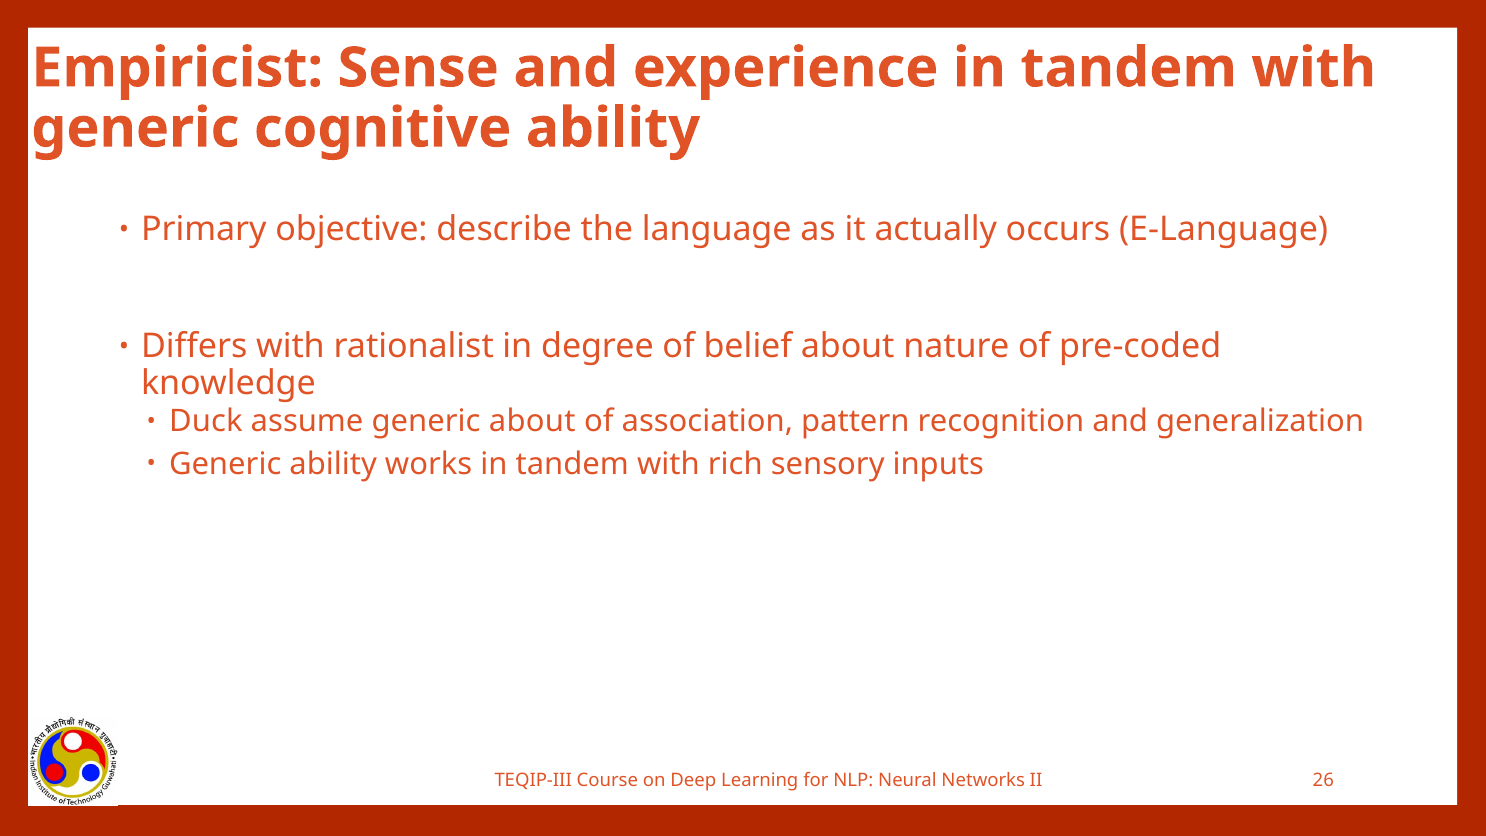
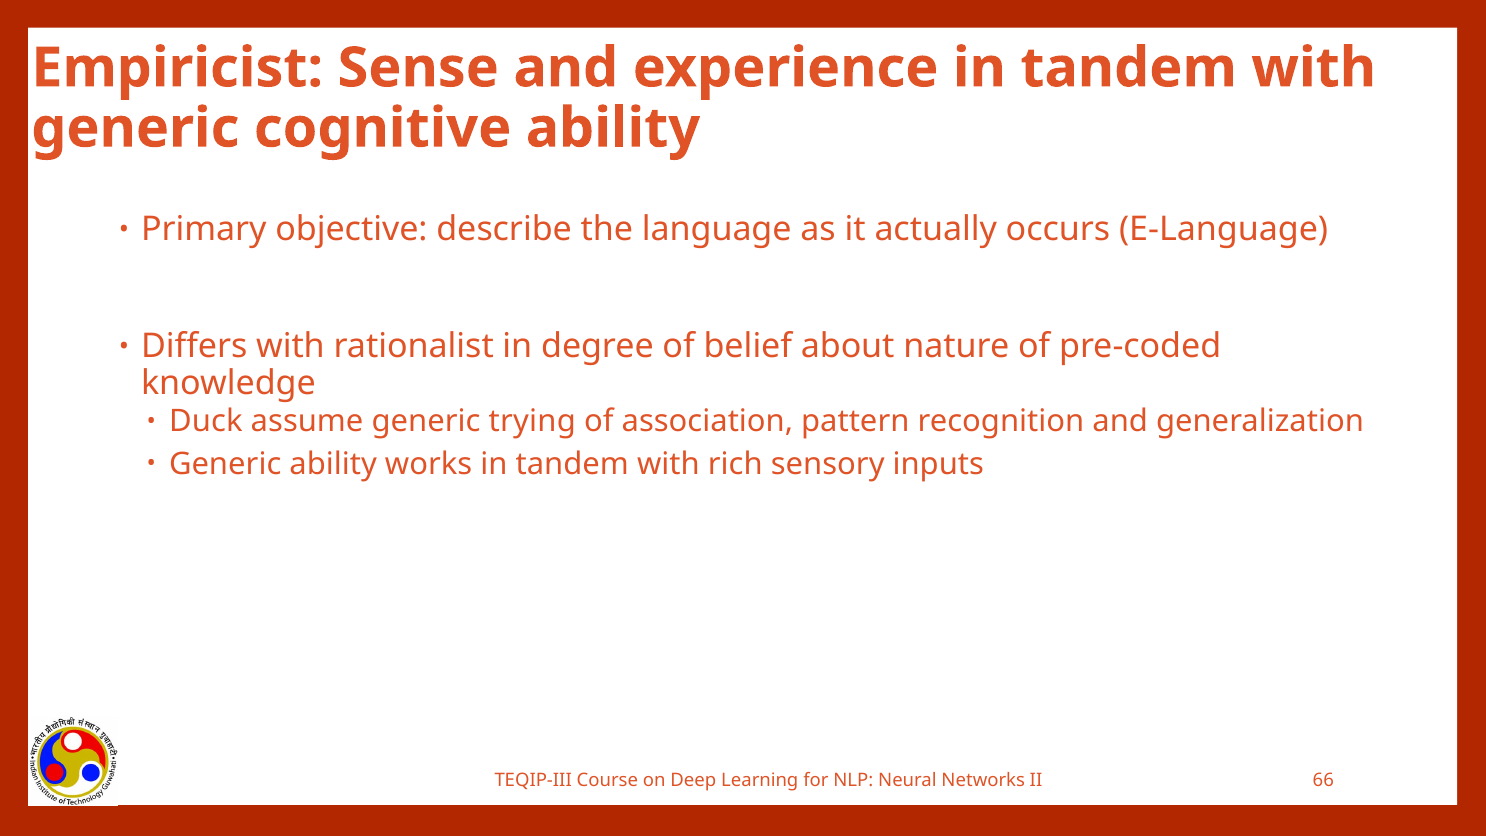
generic about: about -> trying
26: 26 -> 66
